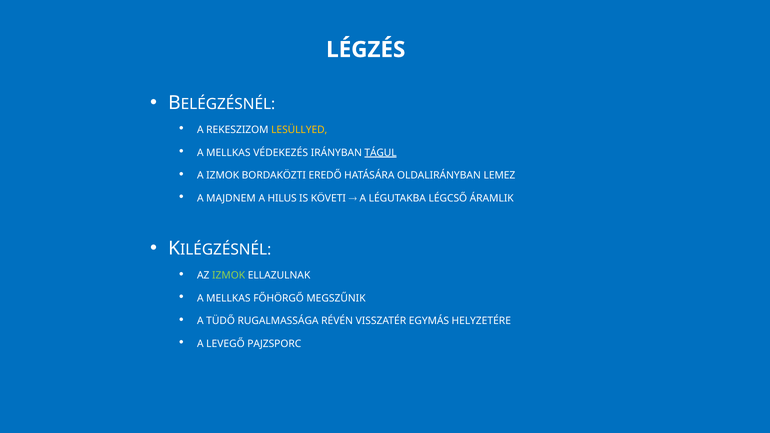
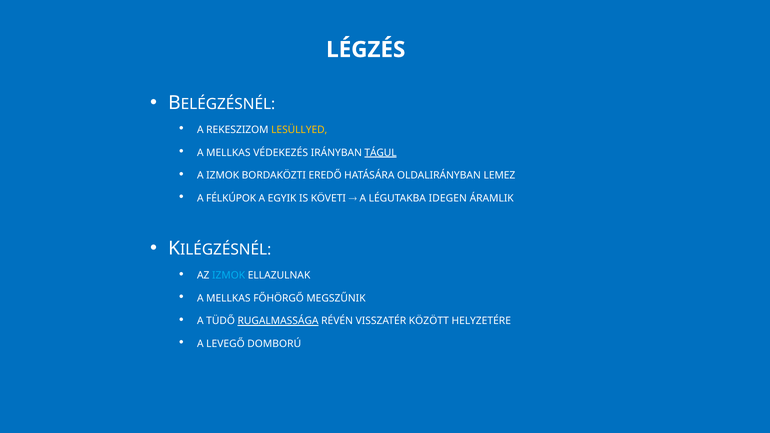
MAJDNEM: MAJDNEM -> FÉLKÚPOK
HILUS: HILUS -> EGYIK
LÉGCSŐ: LÉGCSŐ -> IDEGEN
IZMOK at (229, 276) colour: light green -> light blue
RUGALMASSÁGA underline: none -> present
EGYMÁS: EGYMÁS -> KÖZÖTT
PAJZSPORC: PAJZSPORC -> DOMBORÚ
